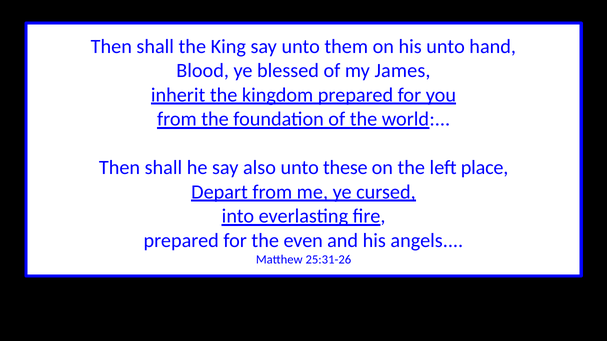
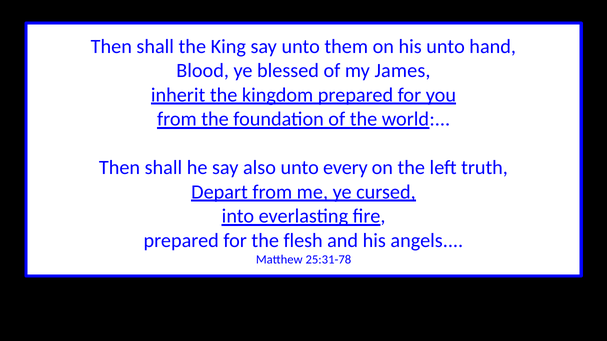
these: these -> every
place: place -> truth
even: even -> flesh
25:31-26: 25:31-26 -> 25:31-78
